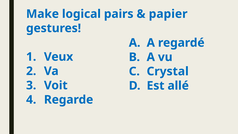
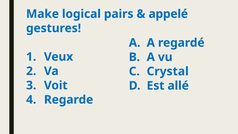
papier: papier -> appelé
